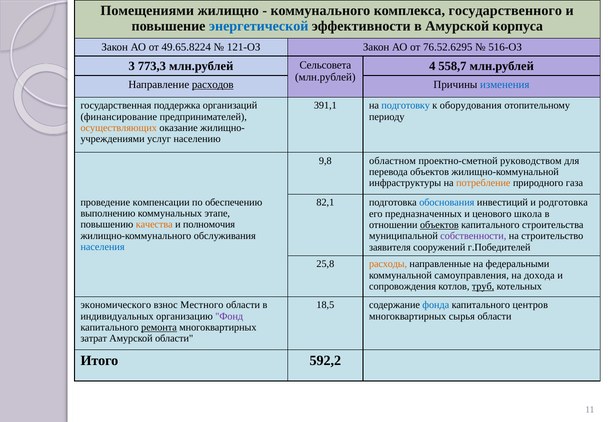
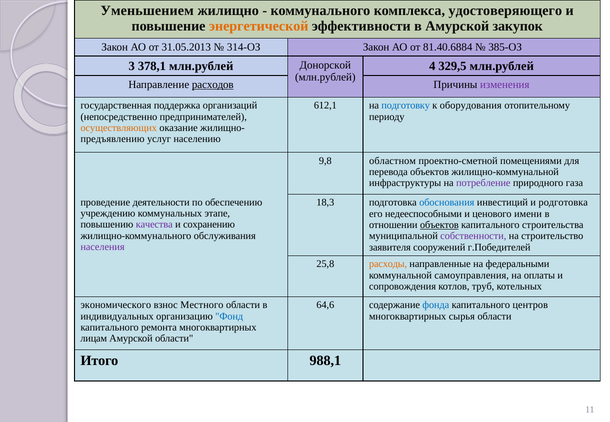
Помещениями: Помещениями -> Уменьшением
государственного: государственного -> удостоверяющего
энергетической colour: blue -> orange
корпуса: корпуса -> закупок
49.65.8224: 49.65.8224 -> 31.05.2013
121-ОЗ: 121-ОЗ -> 314-ОЗ
76.52.6295: 76.52.6295 -> 81.40.6884
516-ОЗ: 516-ОЗ -> 385-ОЗ
773,3: 773,3 -> 378,1
Сельсовета: Сельсовета -> Донорской
558,7: 558,7 -> 329,5
изменения colour: blue -> purple
391,1: 391,1 -> 612,1
финансирование: финансирование -> непосредственно
учреждениями: учреждениями -> предъявлению
руководством: руководством -> помещениями
потребление colour: orange -> purple
компенсации: компенсации -> деятельности
82,1: 82,1 -> 18,3
выполнению: выполнению -> учреждению
предназначенных: предназначенных -> недееспособными
школа: школа -> имени
качества colour: orange -> purple
полномочия: полномочия -> сохранению
населения colour: blue -> purple
дохода: дохода -> оплаты
труб underline: present -> none
18,5: 18,5 -> 64,6
Фонд colour: purple -> blue
ремонта underline: present -> none
затрат: затрат -> лицам
592,2: 592,2 -> 988,1
